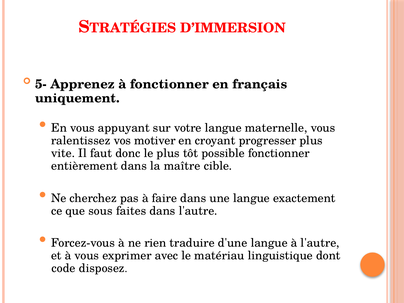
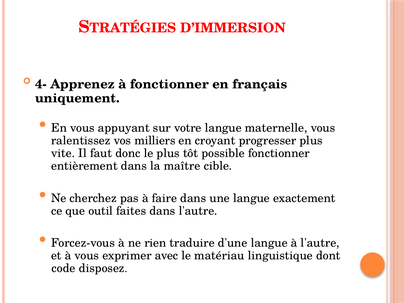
5-: 5- -> 4-
motiver: motiver -> milliers
sous: sous -> outil
